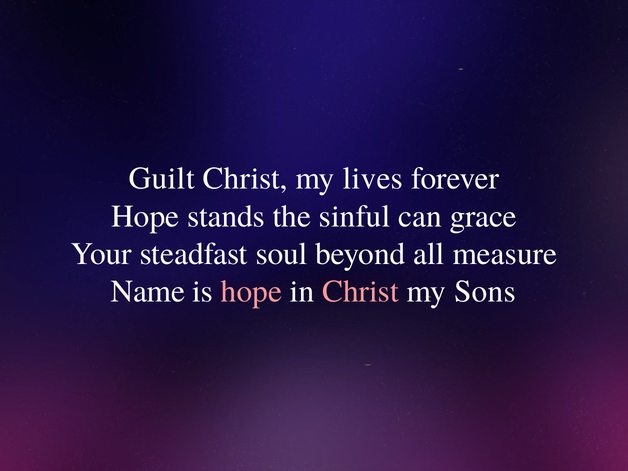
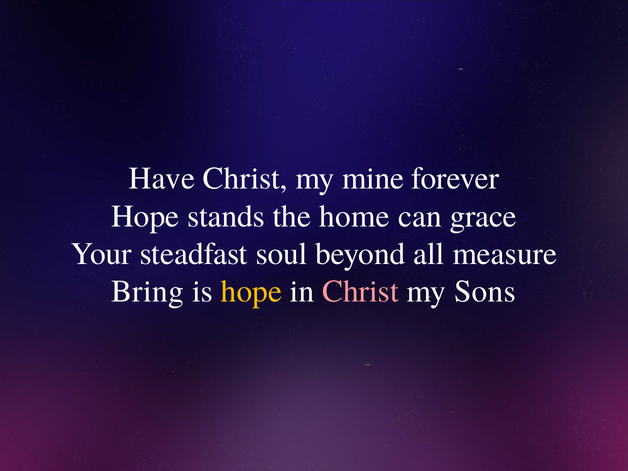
Guilt: Guilt -> Have
lives: lives -> mine
sinful: sinful -> home
Name: Name -> Bring
hope at (251, 292) colour: pink -> yellow
